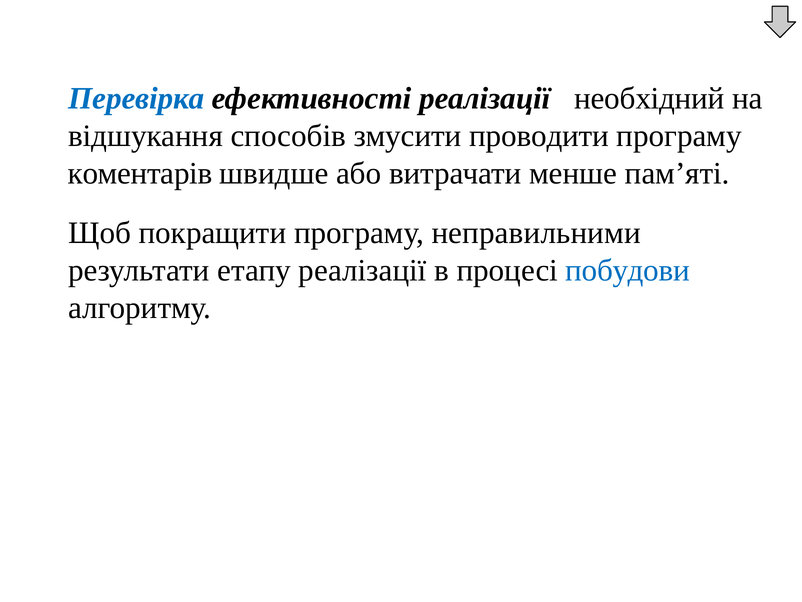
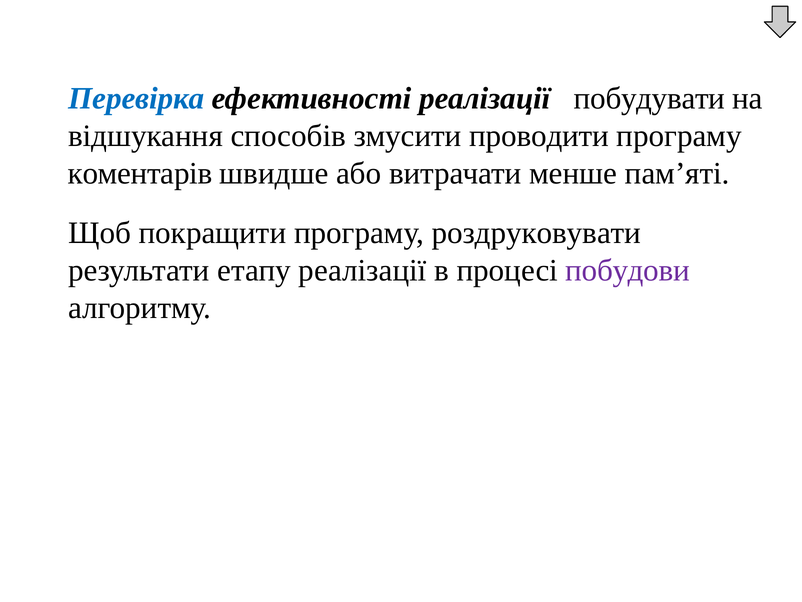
необхідний: необхідний -> побудувати
неправильними: неправильними -> роздруковувати
побудови colour: blue -> purple
